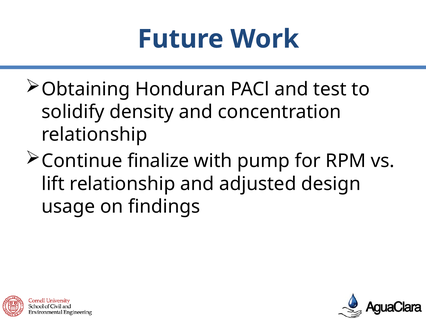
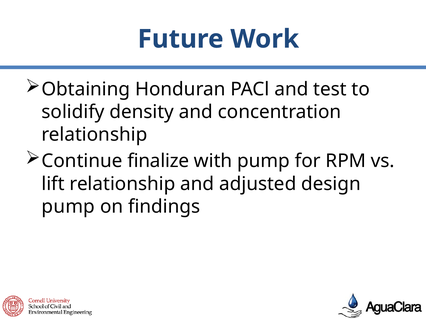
usage at (68, 207): usage -> pump
